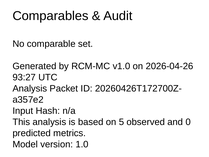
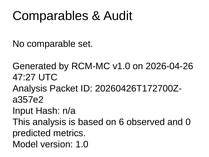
93:27: 93:27 -> 47:27
5: 5 -> 6
